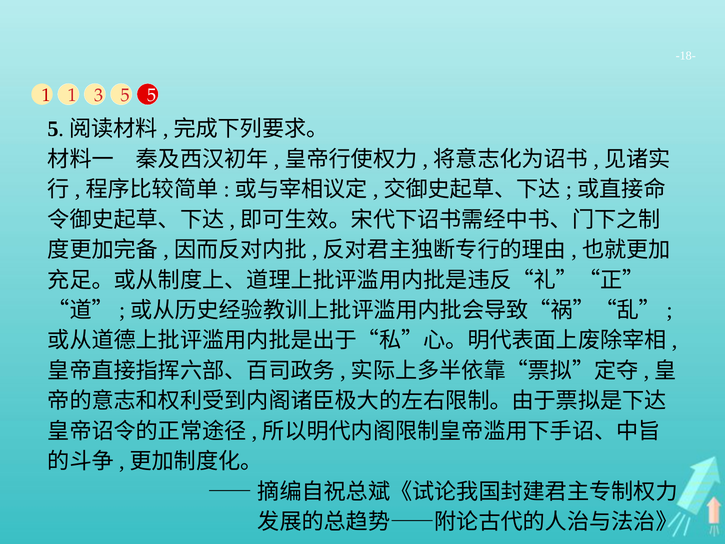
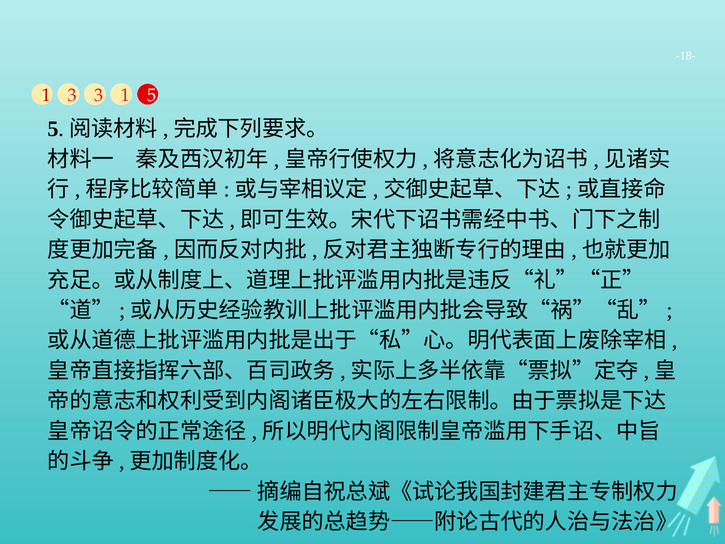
1 1: 1 -> 3
3 5: 5 -> 1
